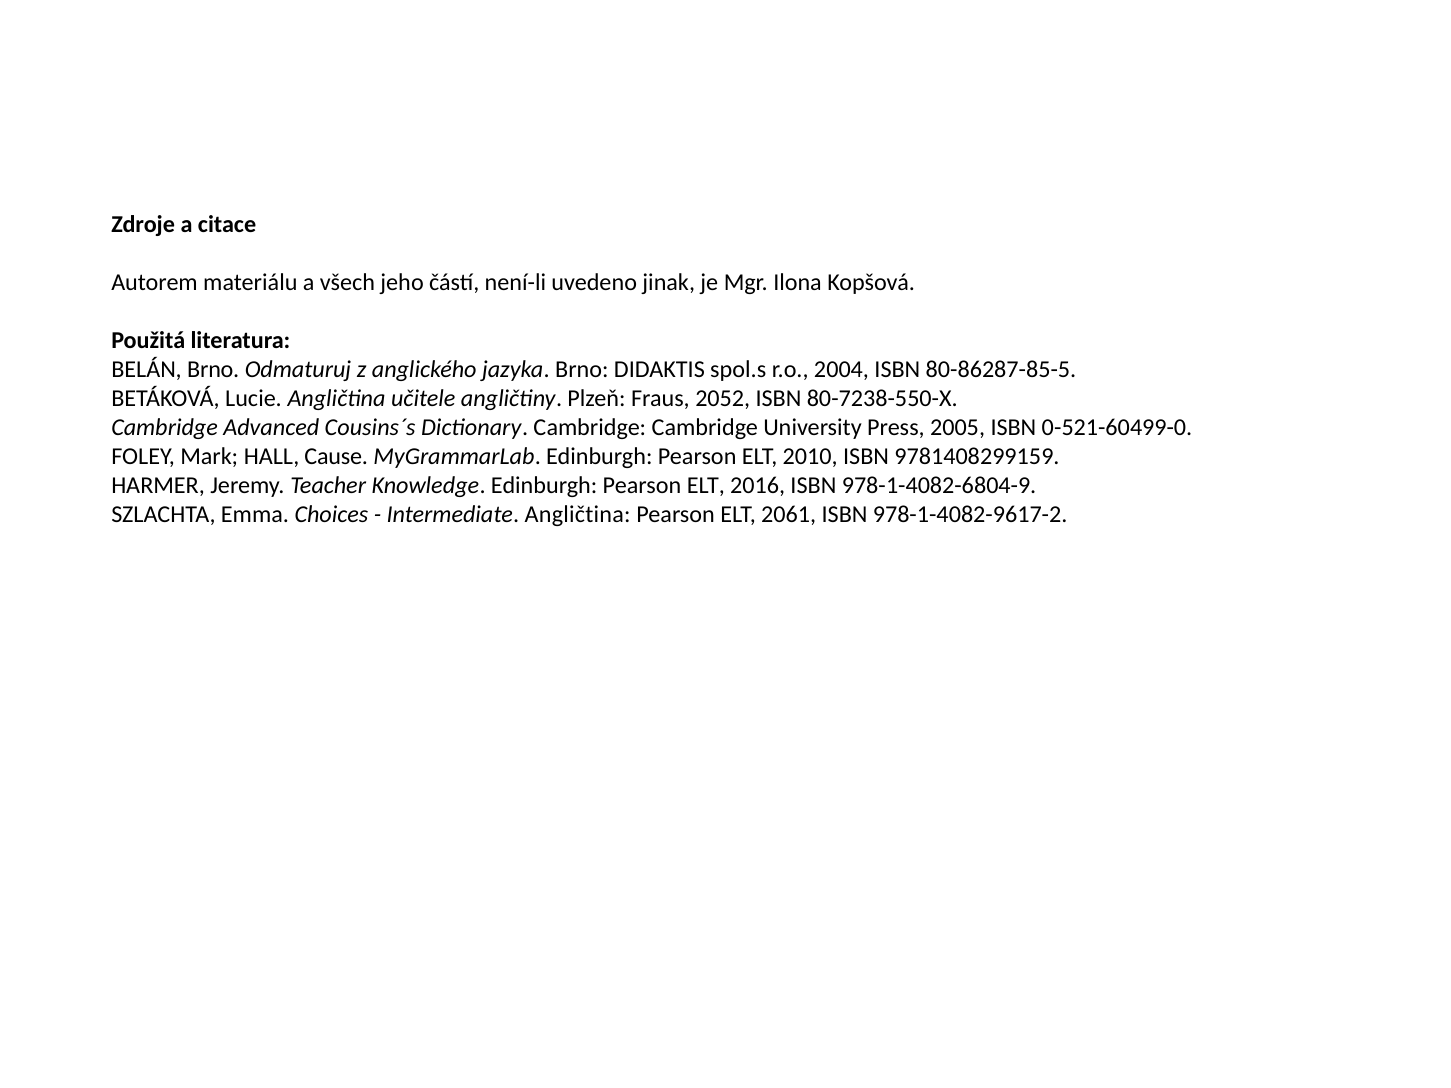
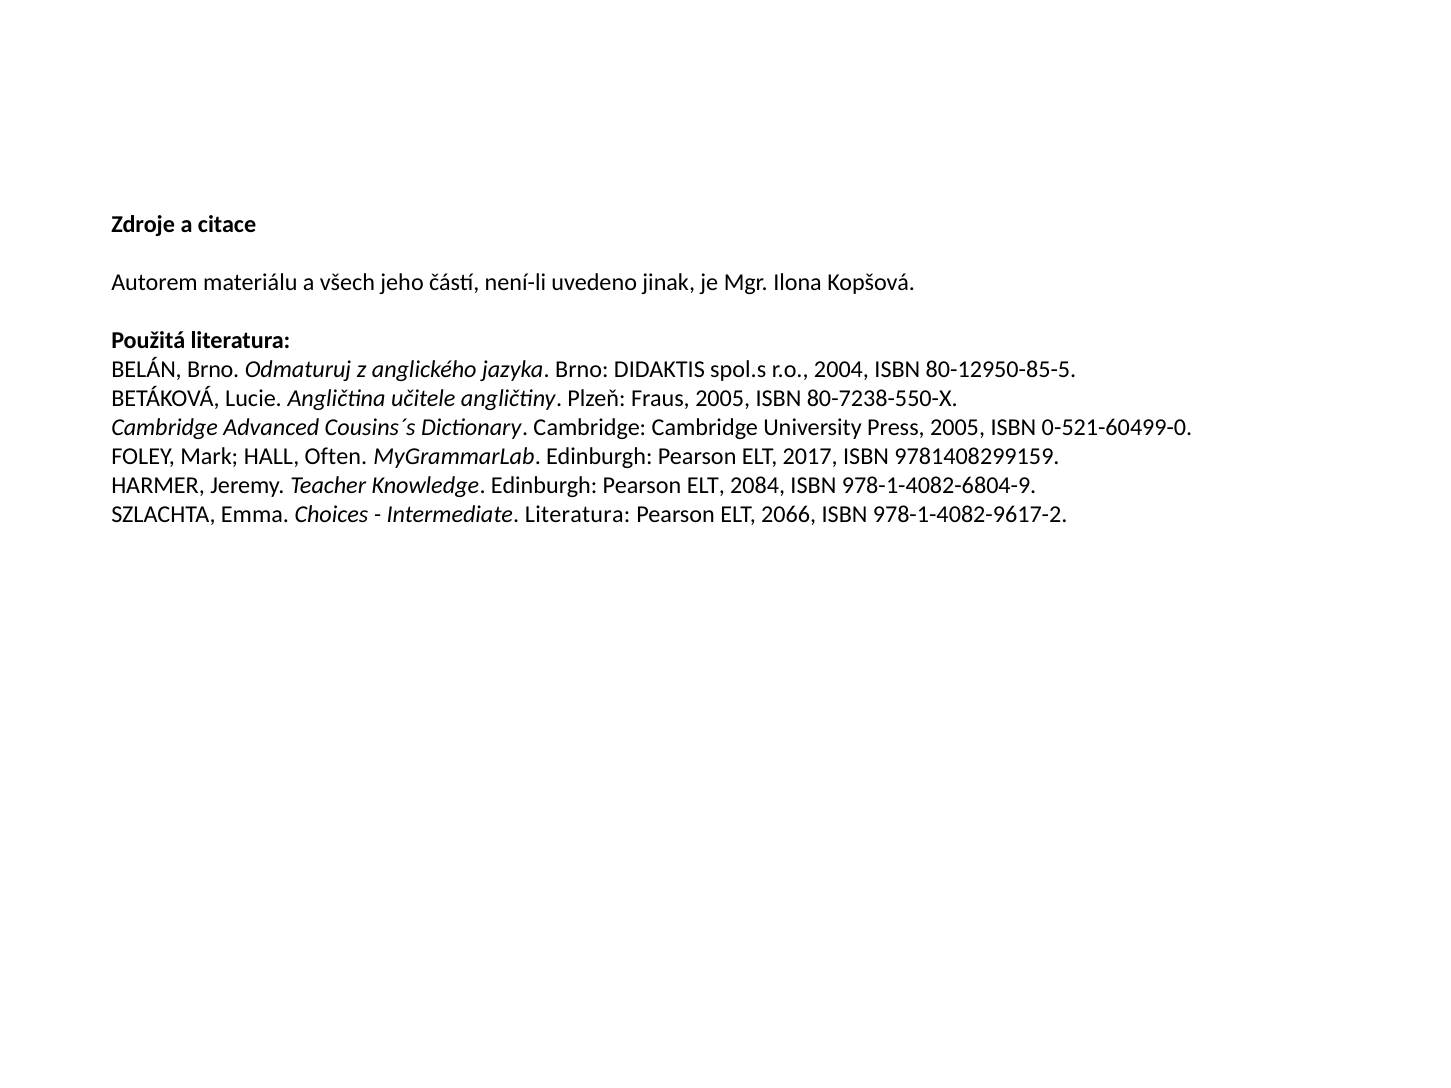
80-86287-85-5: 80-86287-85-5 -> 80-12950-85-5
Fraus 2052: 2052 -> 2005
Cause: Cause -> Often
2010: 2010 -> 2017
2016: 2016 -> 2084
Intermediate Angličtina: Angličtina -> Literatura
2061: 2061 -> 2066
